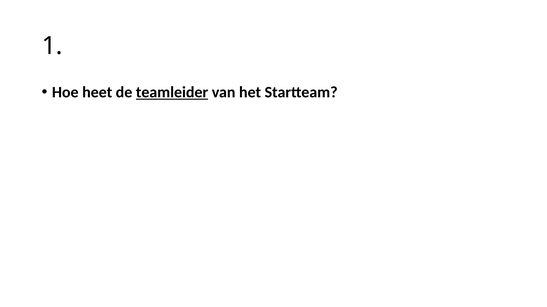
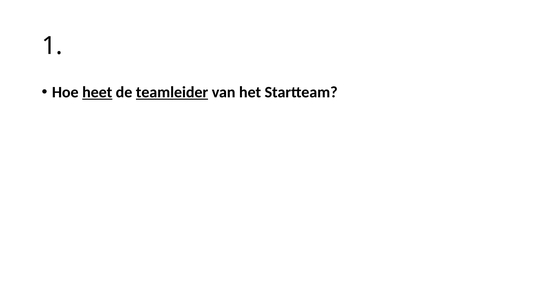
heet underline: none -> present
